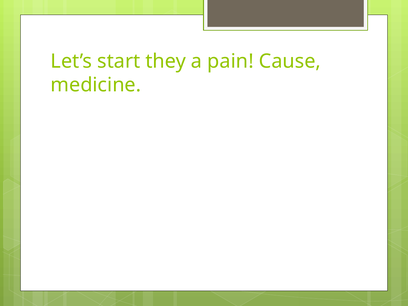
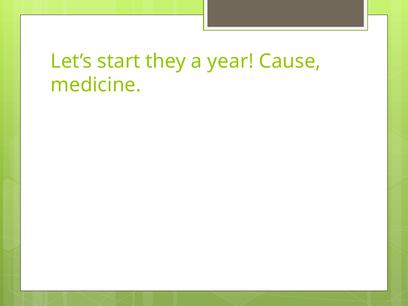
pain: pain -> year
